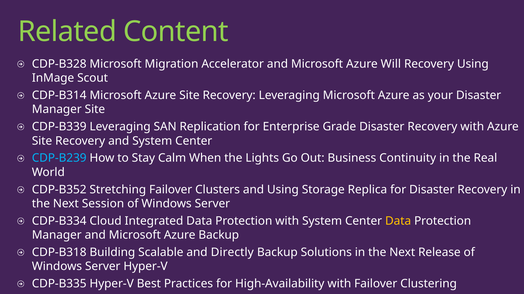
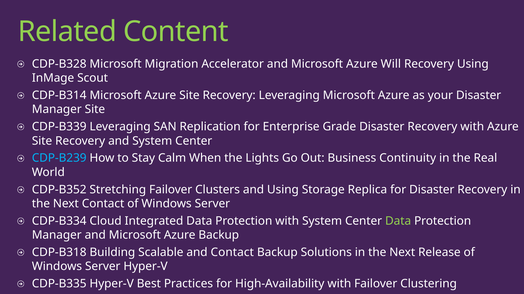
Next Session: Session -> Contact
Data at (398, 221) colour: yellow -> light green
and Directly: Directly -> Contact
